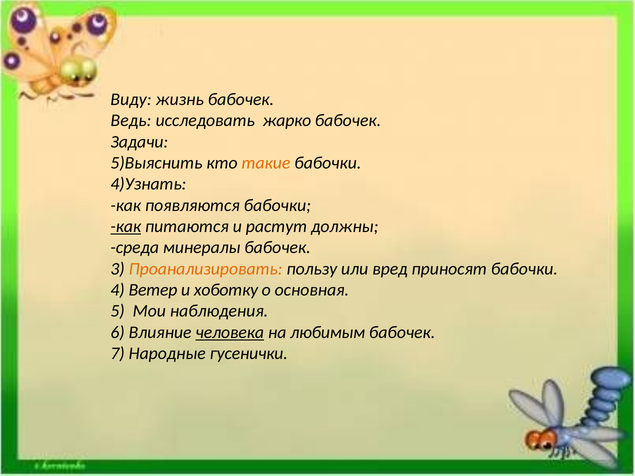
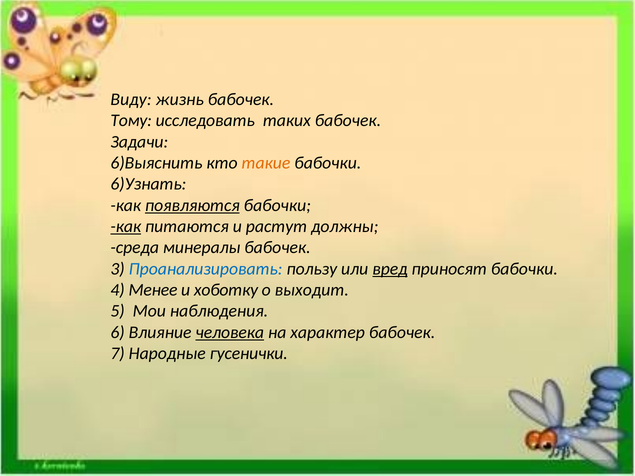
Ведь: Ведь -> Тому
жарко: жарко -> таких
5)Выяснить: 5)Выяснить -> 6)Выяснить
4)Узнать: 4)Узнать -> 6)Узнать
появляются underline: none -> present
Проанализировать colour: orange -> blue
вред underline: none -> present
Ветер: Ветер -> Менее
основная: основная -> выходит
любимым: любимым -> характер
